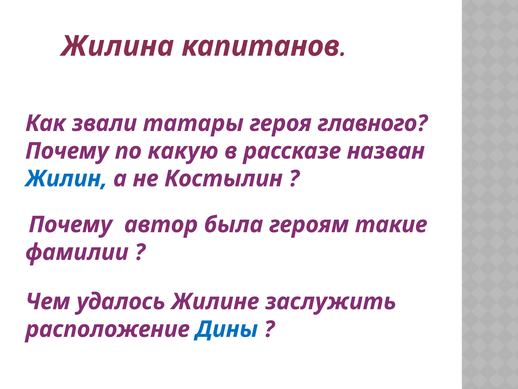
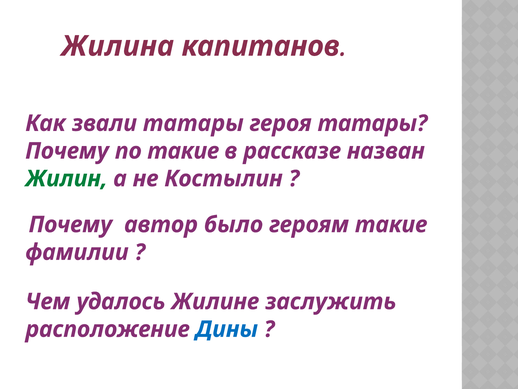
героя главного: главного -> татары
по какую: какую -> такие
Жилин colour: blue -> green
была: была -> было
